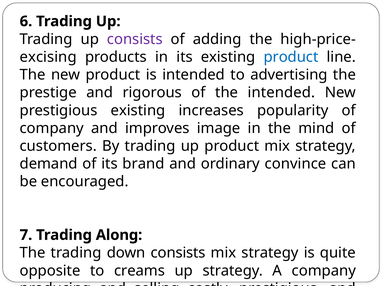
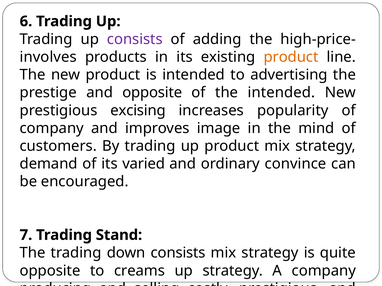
excising: excising -> involves
product at (291, 57) colour: blue -> orange
and rigorous: rigorous -> opposite
prestigious existing: existing -> excising
brand: brand -> varied
Along: Along -> Stand
